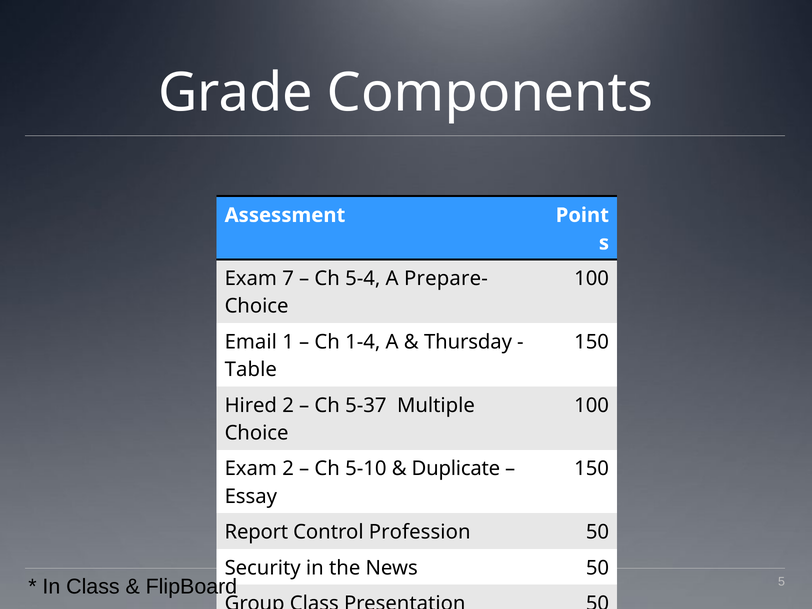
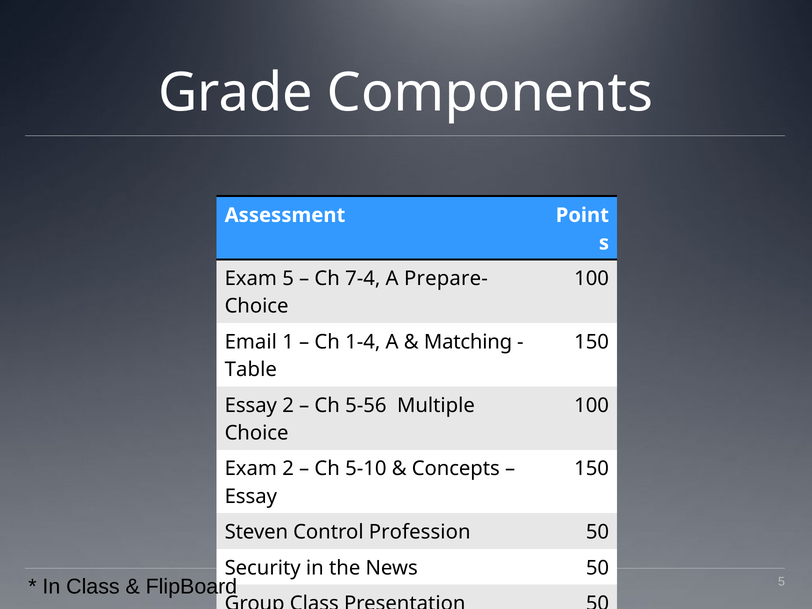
Exam 7: 7 -> 5
5-4: 5-4 -> 7-4
Thursday: Thursday -> Matching
Hired at (251, 405): Hired -> Essay
5-37: 5-37 -> 5-56
Duplicate: Duplicate -> Concepts
Report: Report -> Steven
